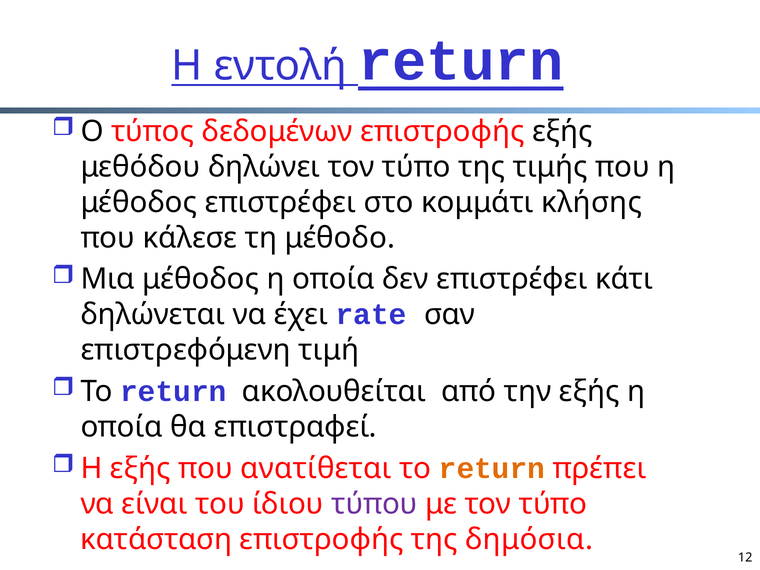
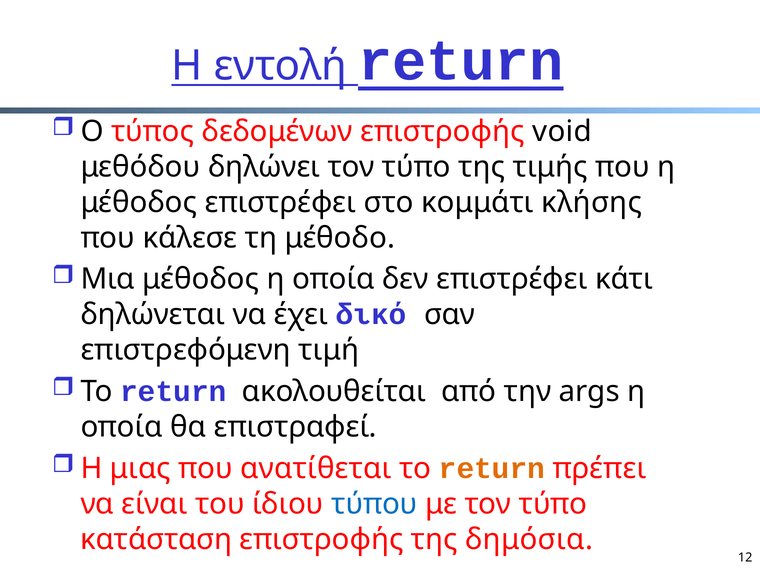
επιστροφής εξής: εξής -> void
rate: rate -> δικό
την εξής: εξής -> args
Η εξής: εξής -> μιας
τύπου colour: purple -> blue
